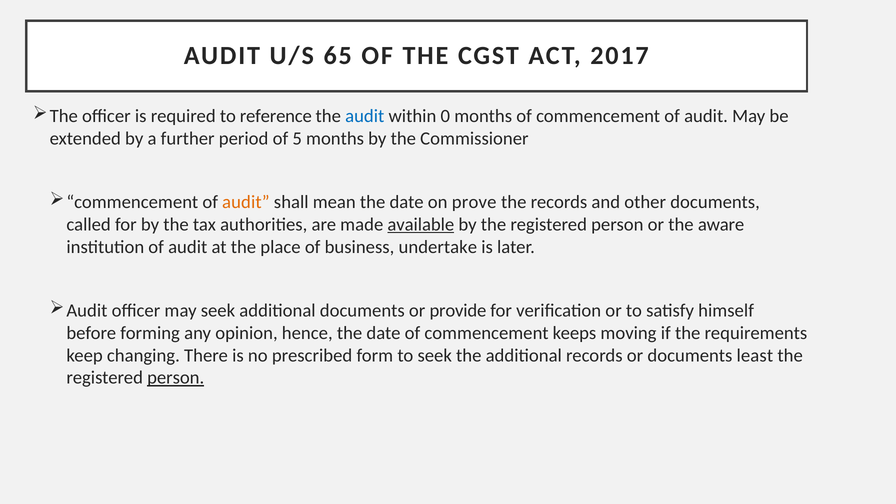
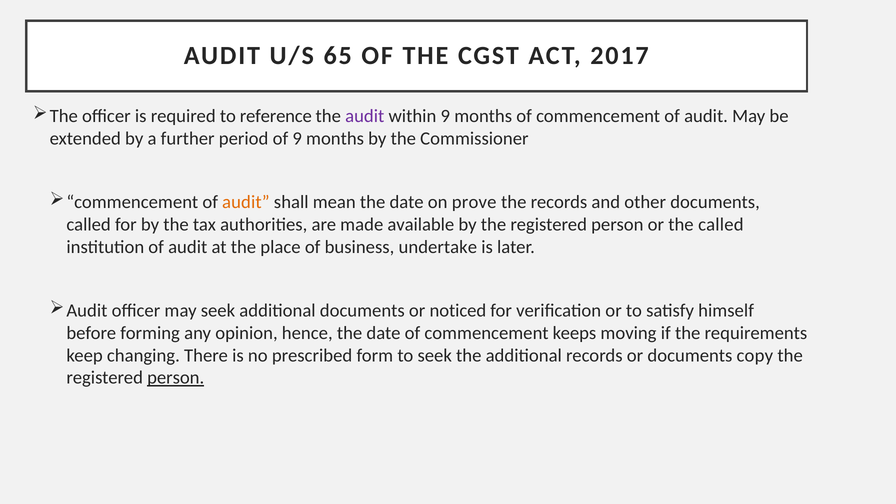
audit at (365, 116) colour: blue -> purple
within 0: 0 -> 9
of 5: 5 -> 9
available underline: present -> none
the aware: aware -> called
provide: provide -> noticed
least: least -> copy
